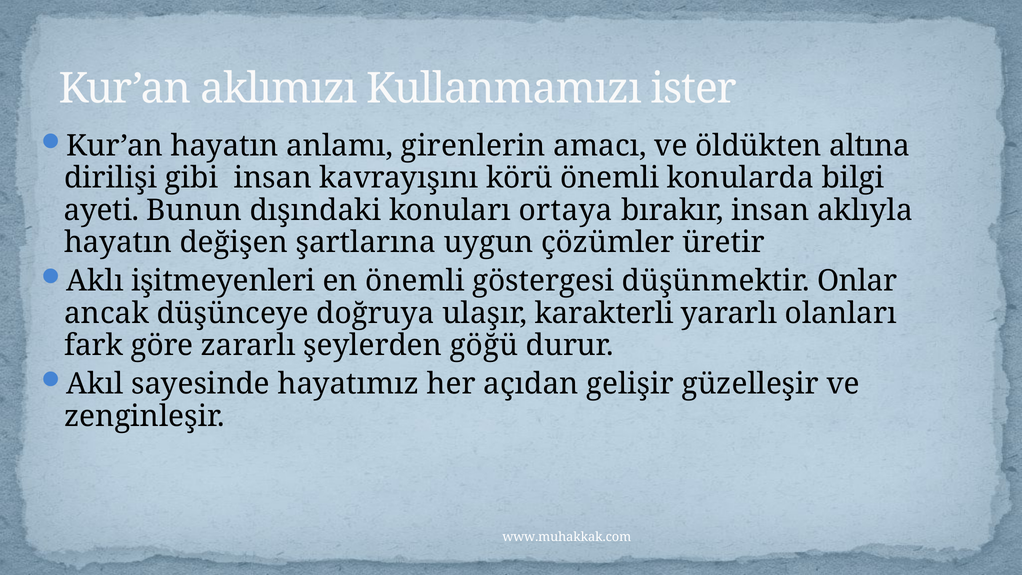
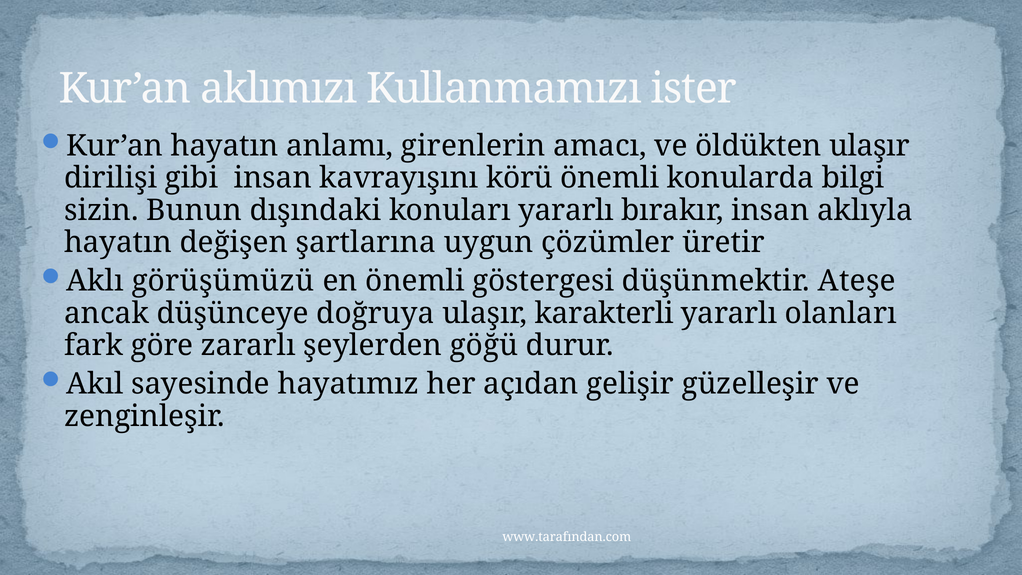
öldükten altına: altına -> ulaşır
ayeti: ayeti -> sizin
konuları ortaya: ortaya -> yararlı
işitmeyenleri: işitmeyenleri -> görüşümüzü
Onlar: Onlar -> Ateşe
www.muhakkak.com: www.muhakkak.com -> www.tarafından.com
